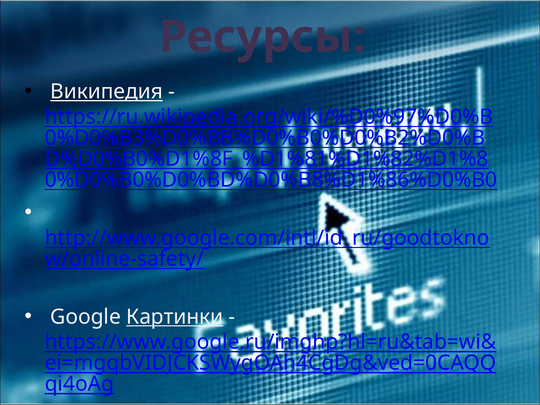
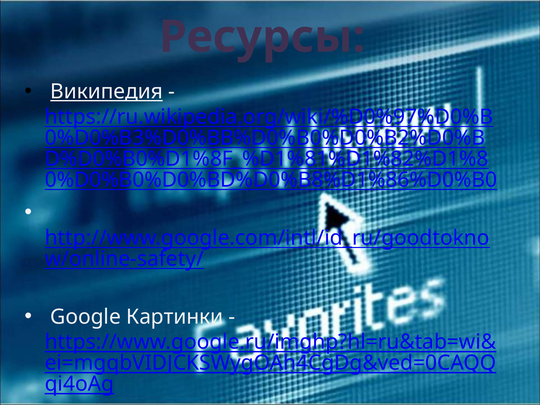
Картинки underline: present -> none
